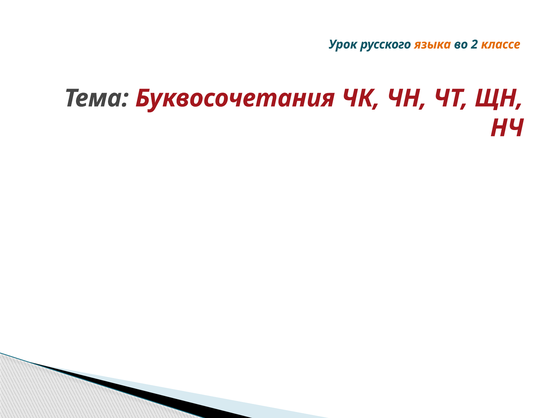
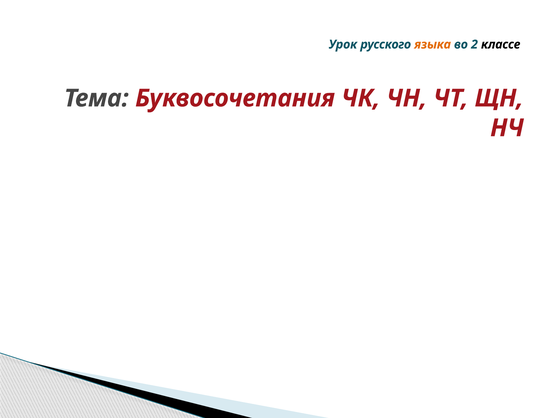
классе colour: orange -> black
